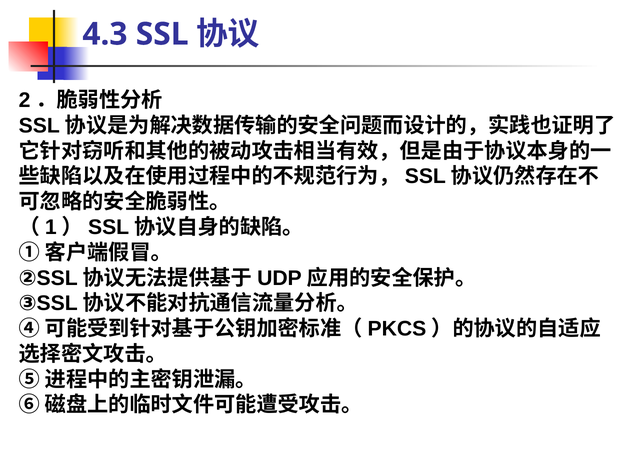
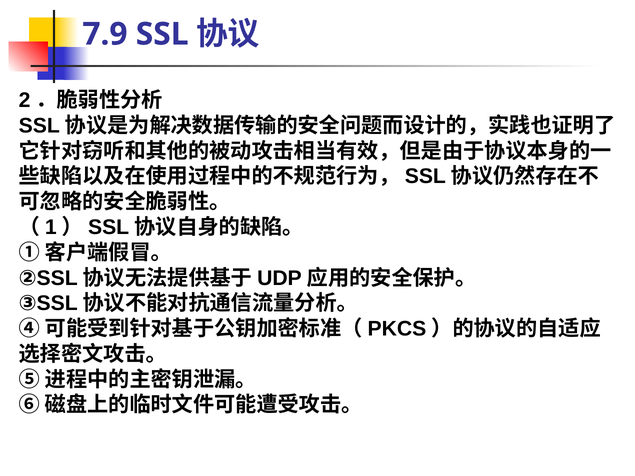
4.3: 4.3 -> 7.9
